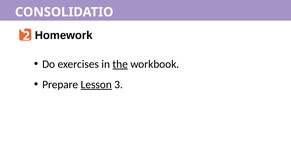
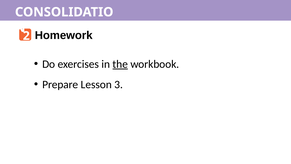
Lesson underline: present -> none
